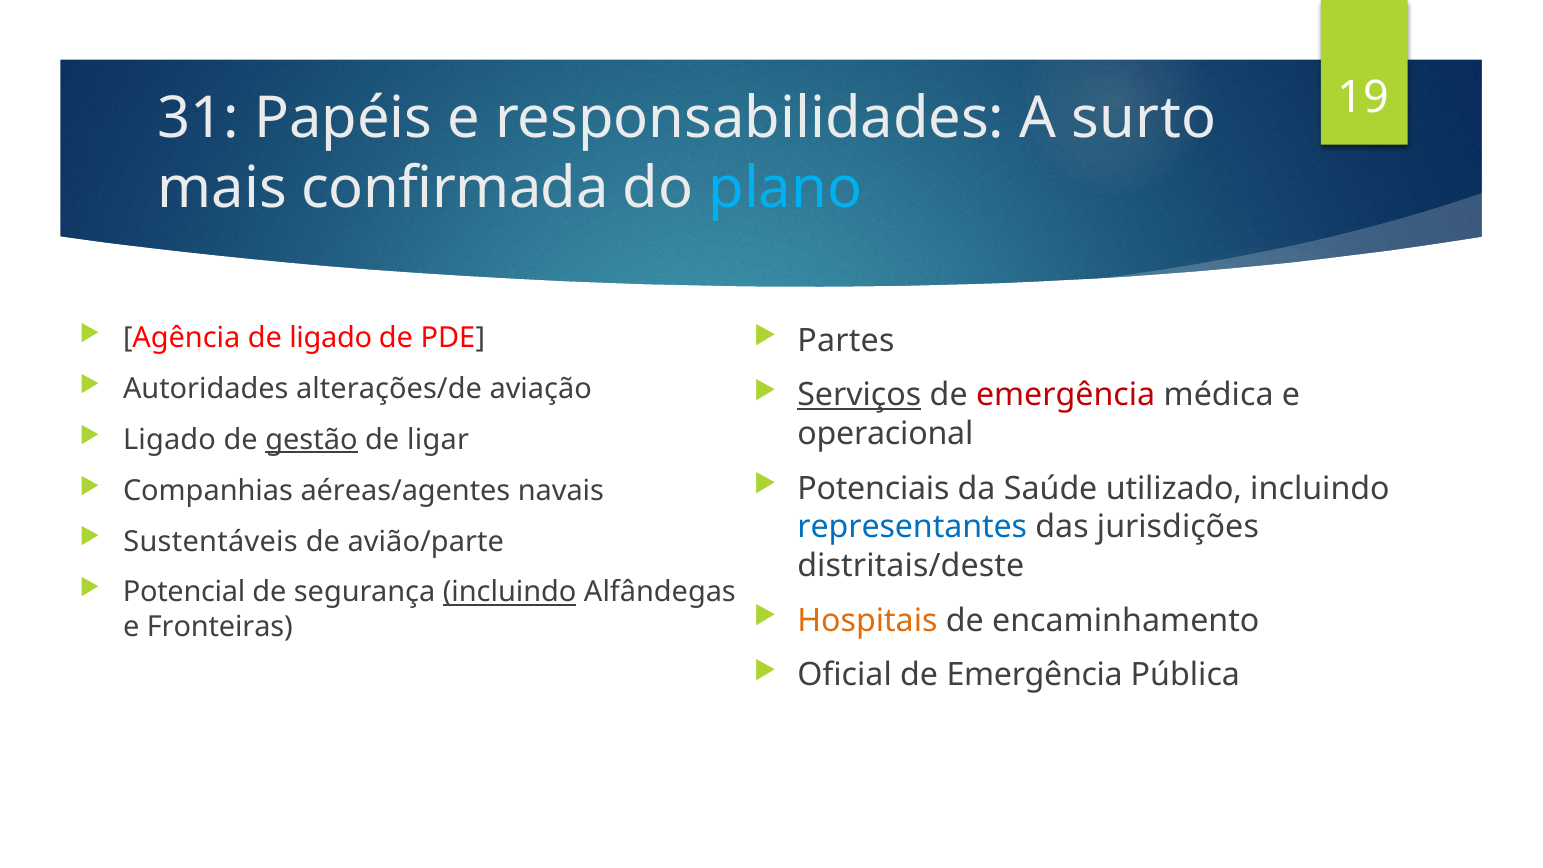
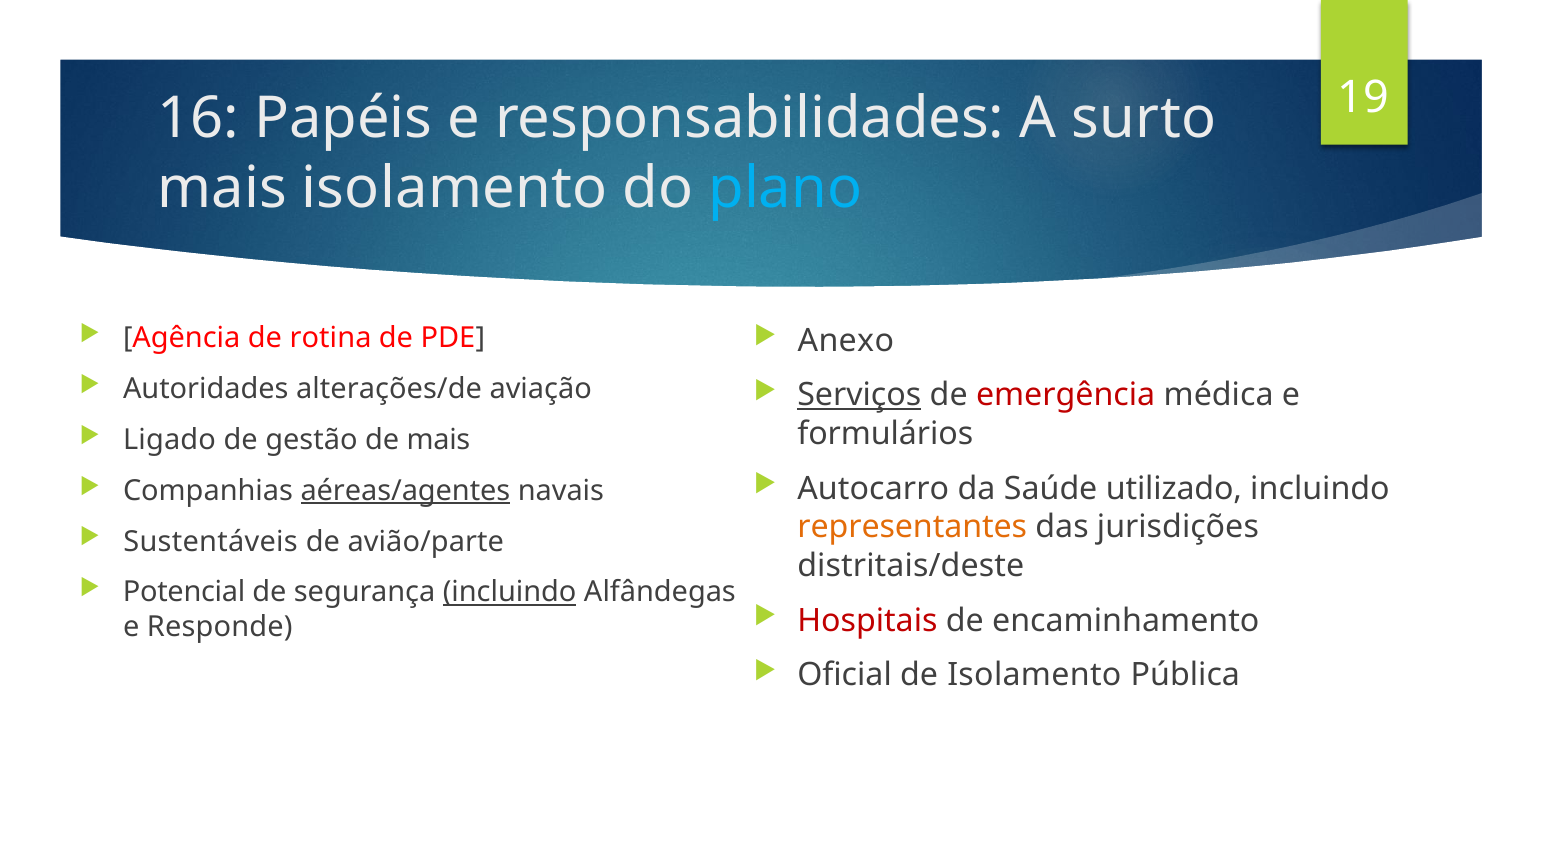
31: 31 -> 16
mais confirmada: confirmada -> isolamento
de ligado: ligado -> rotina
Partes: Partes -> Anexo
operacional: operacional -> formulários
gestão underline: present -> none
de ligar: ligar -> mais
Potenciais: Potenciais -> Autocarro
aéreas/agentes underline: none -> present
representantes colour: blue -> orange
Hospitais colour: orange -> red
Fronteiras: Fronteiras -> Responde
Oficial de Emergência: Emergência -> Isolamento
